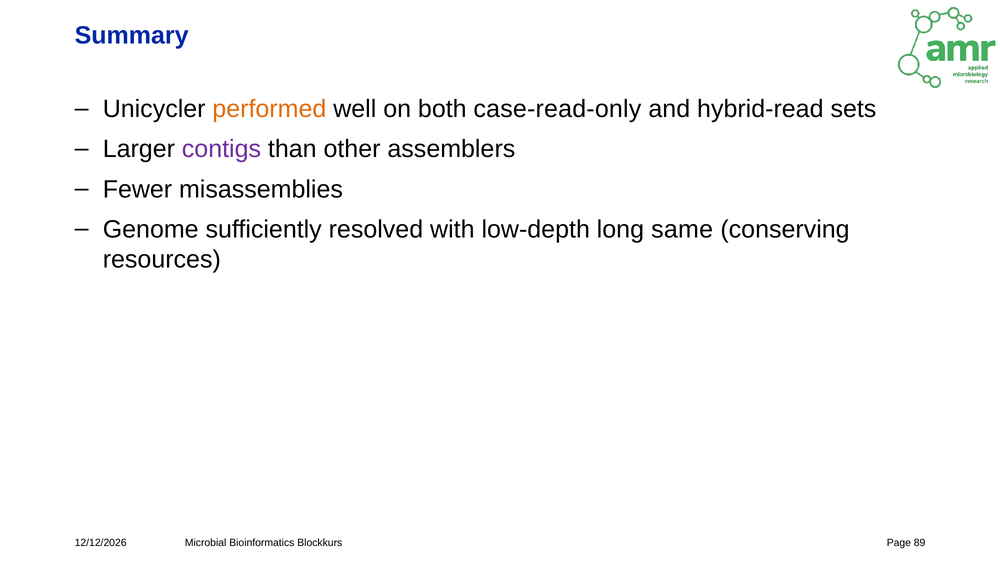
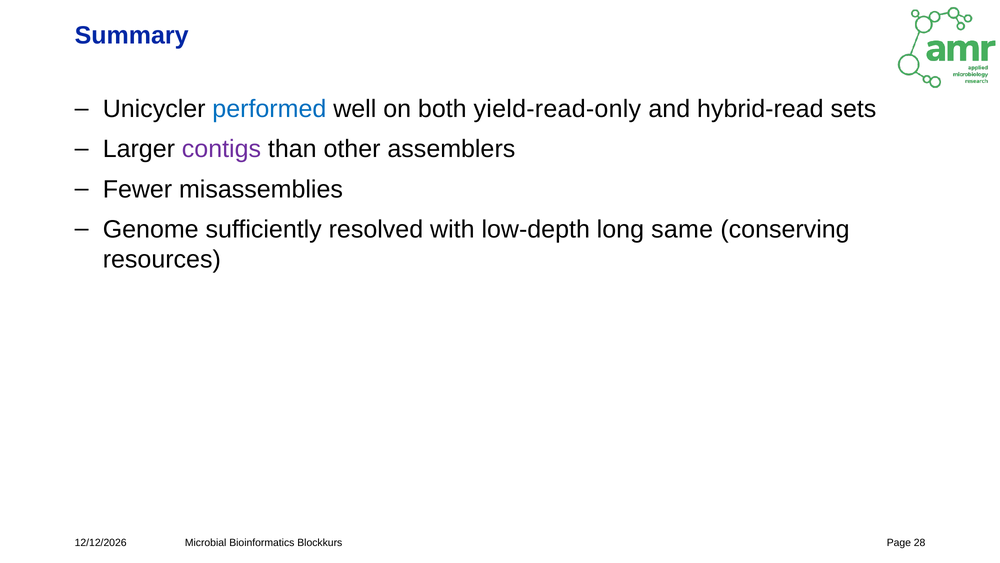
performed colour: orange -> blue
case-read-only: case-read-only -> yield-read-only
89: 89 -> 28
